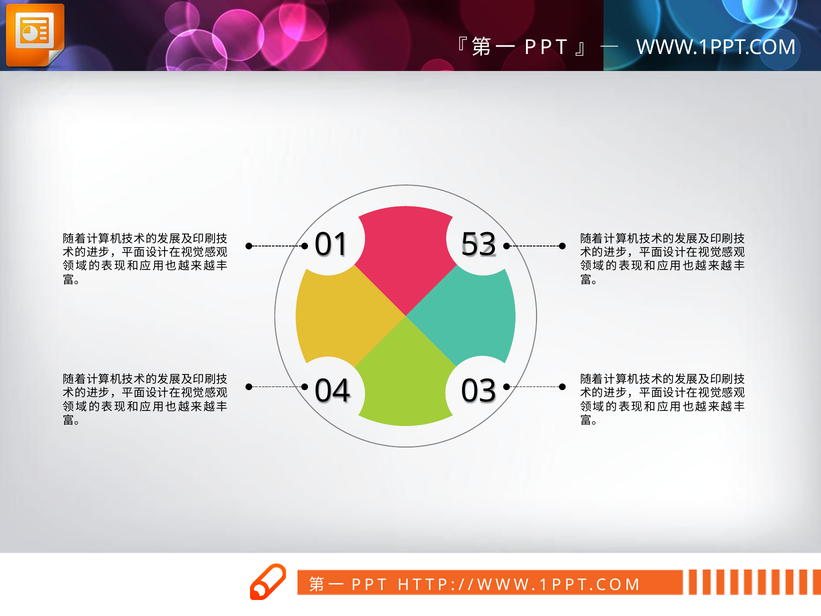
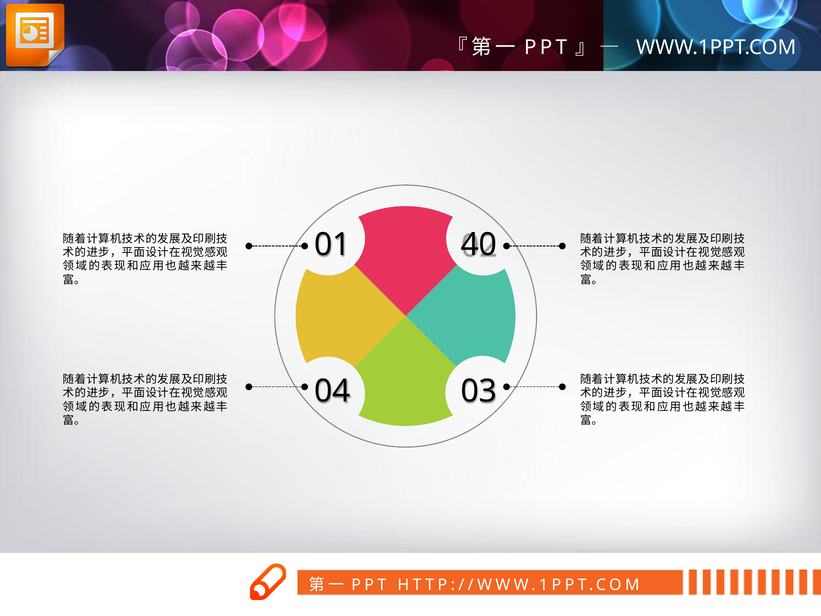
53: 53 -> 40
